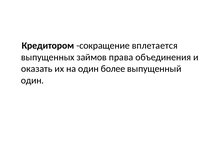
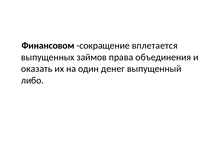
Кредитором: Кредитором -> Финансовом
более: более -> денег
один at (32, 80): один -> либо
